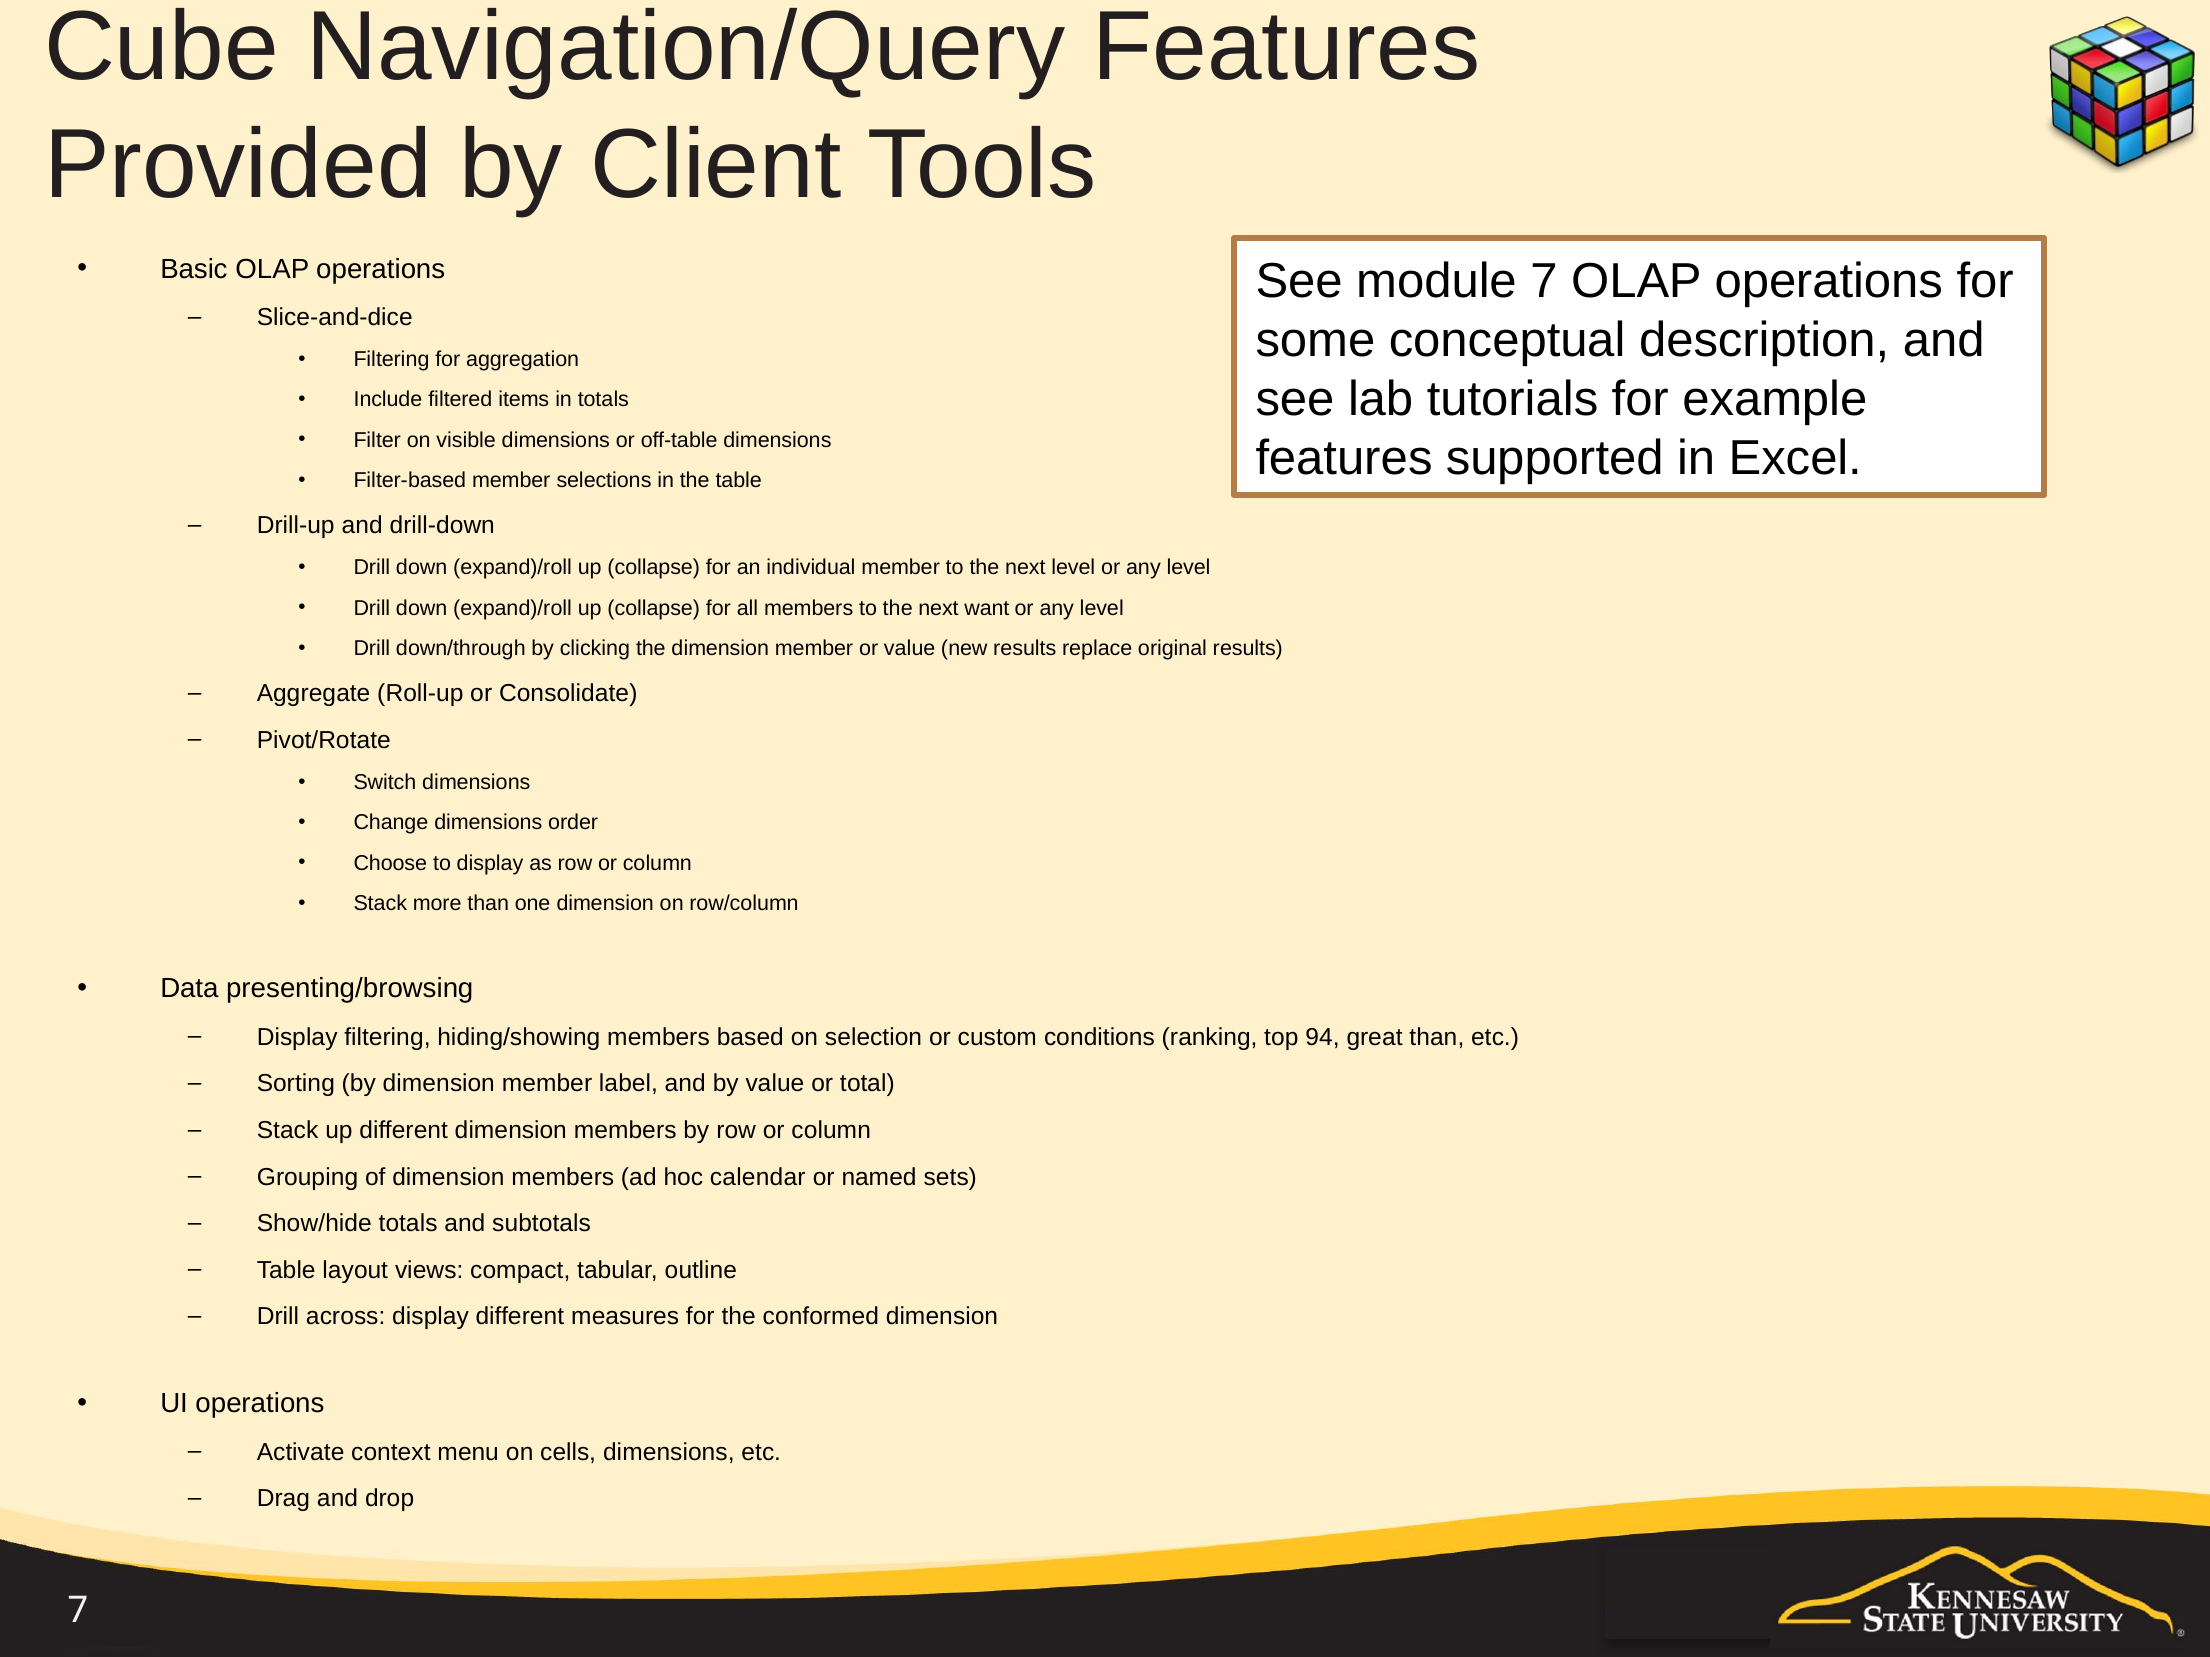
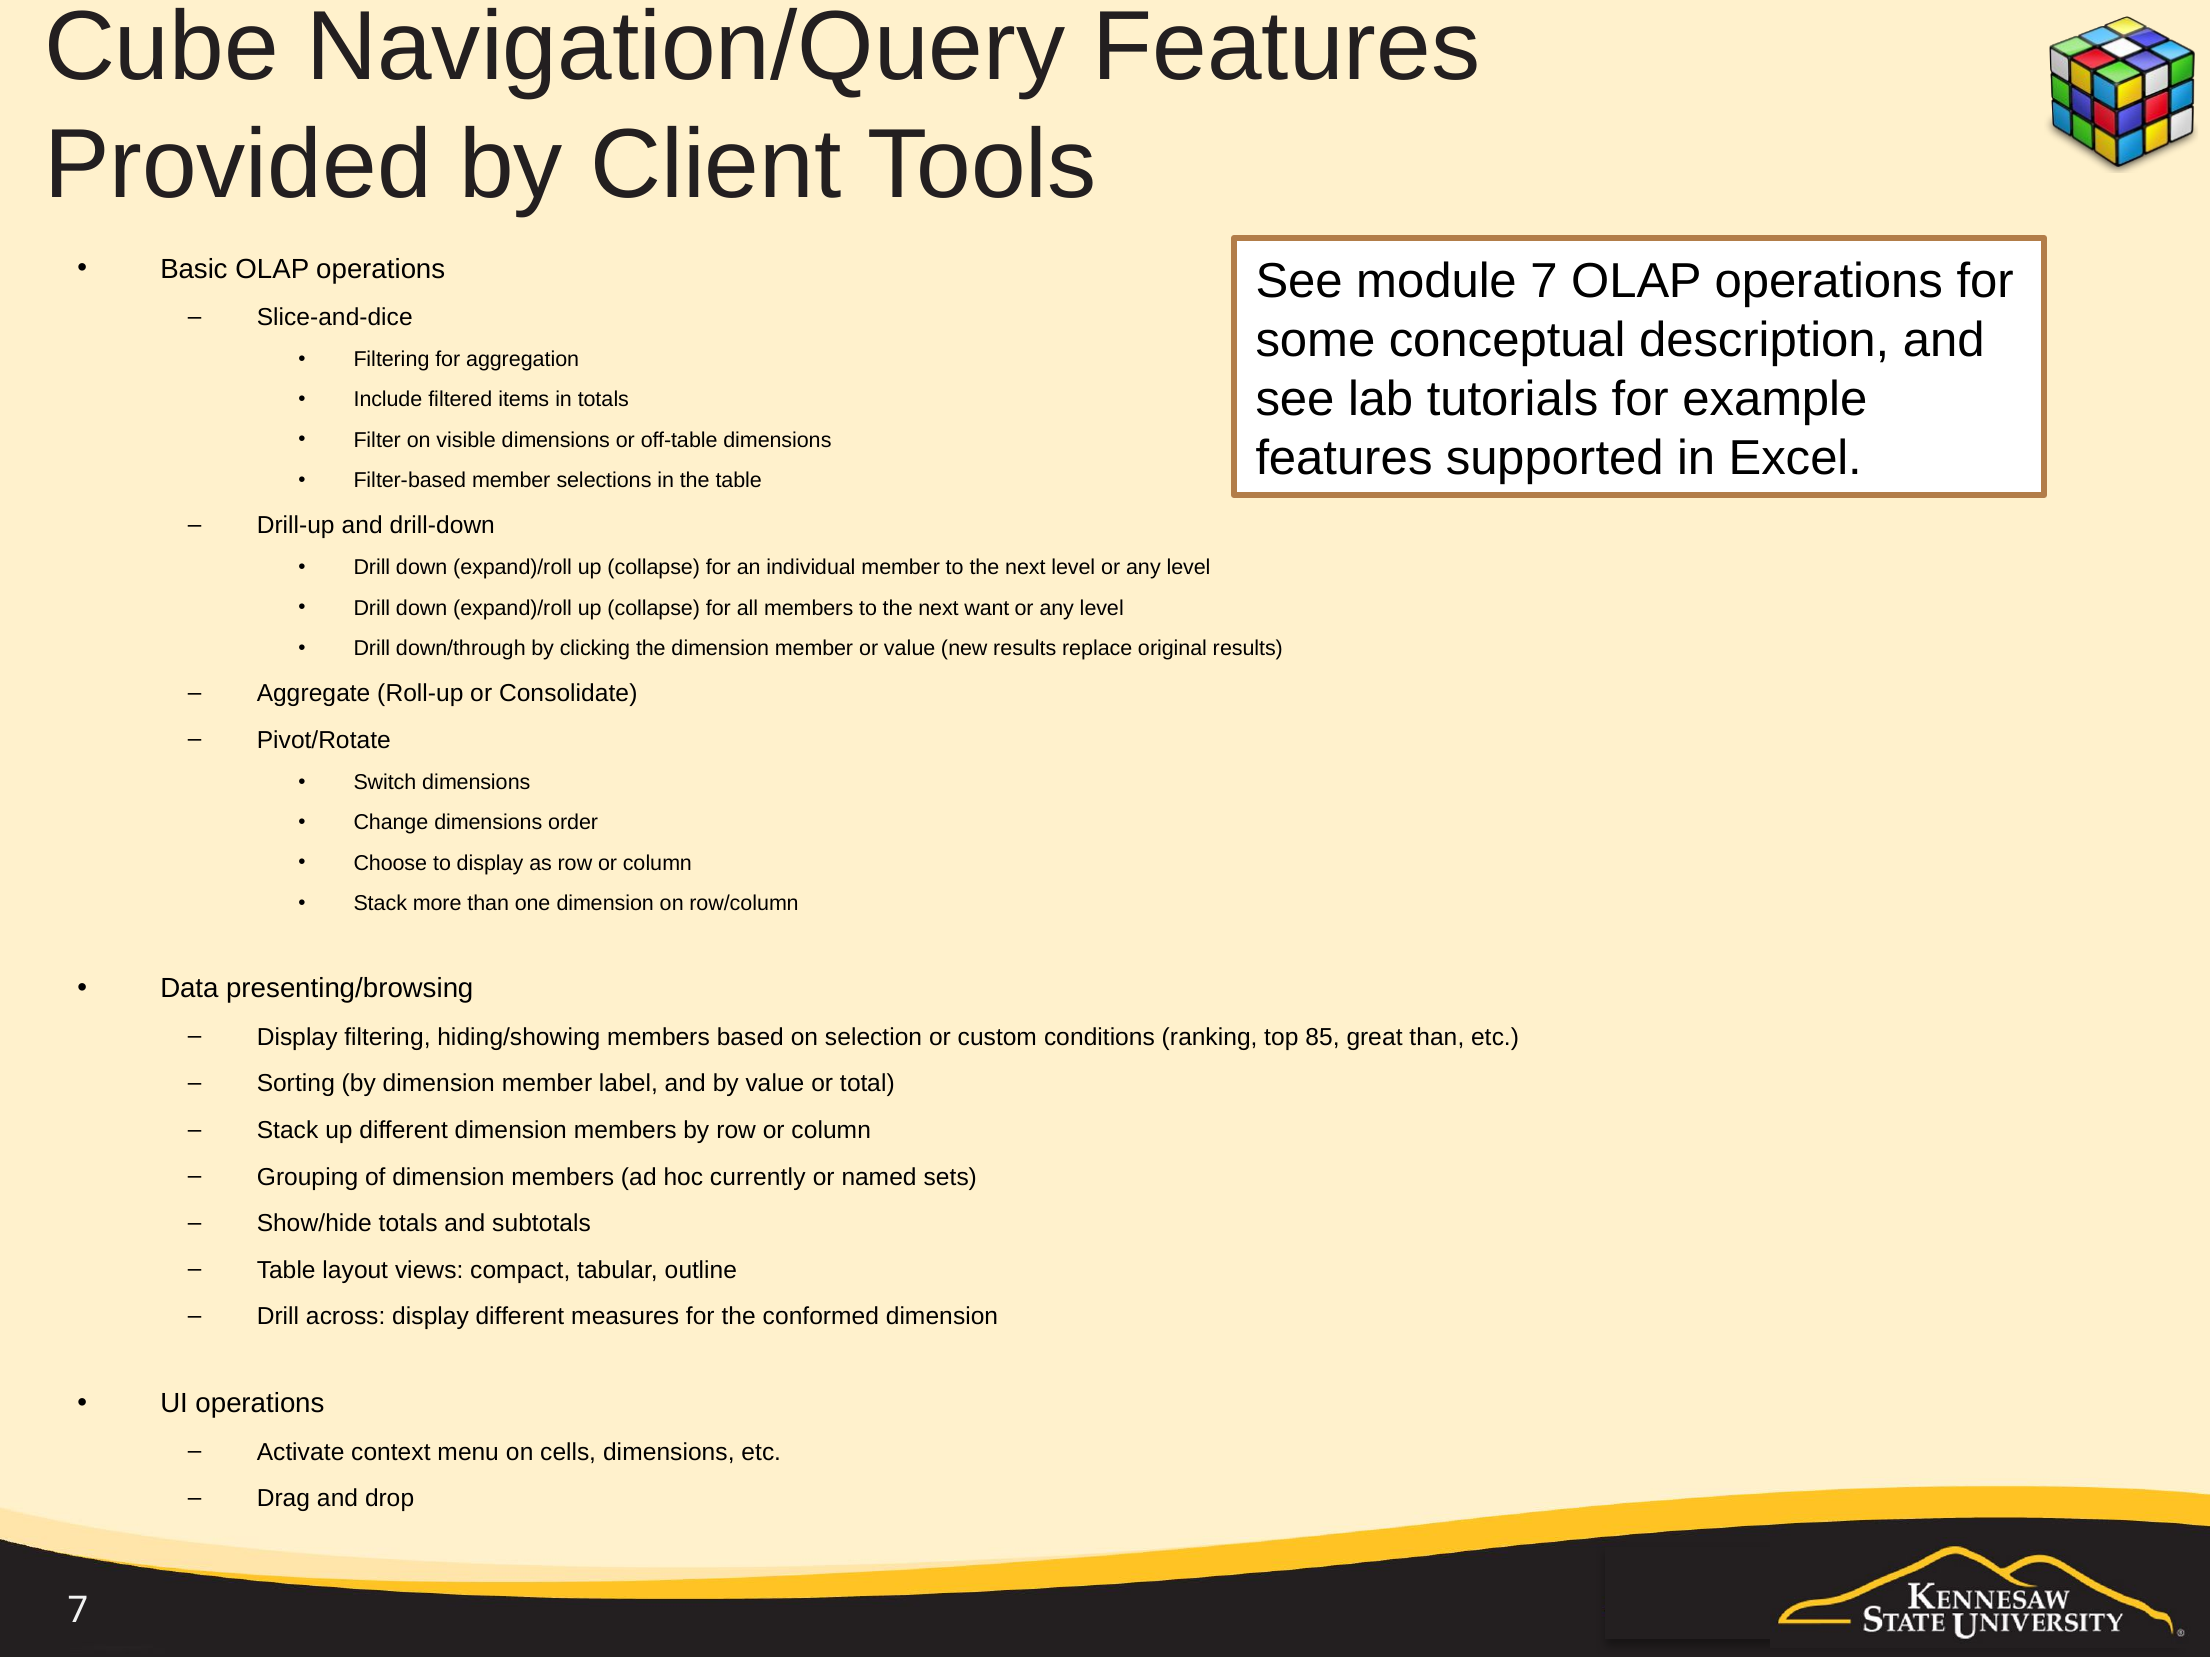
94: 94 -> 85
calendar: calendar -> currently
